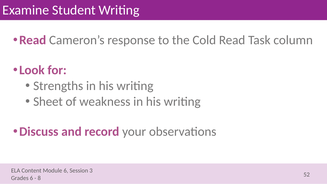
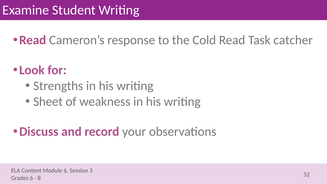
column: column -> catcher
